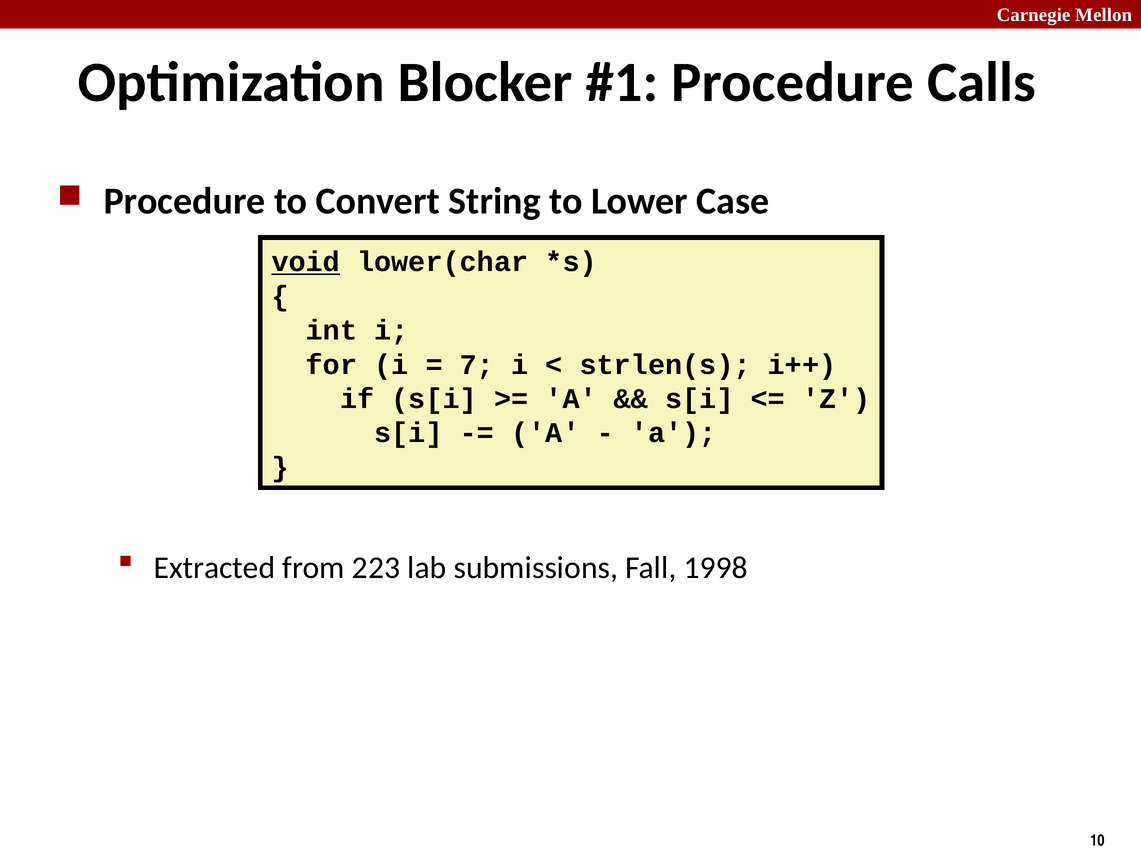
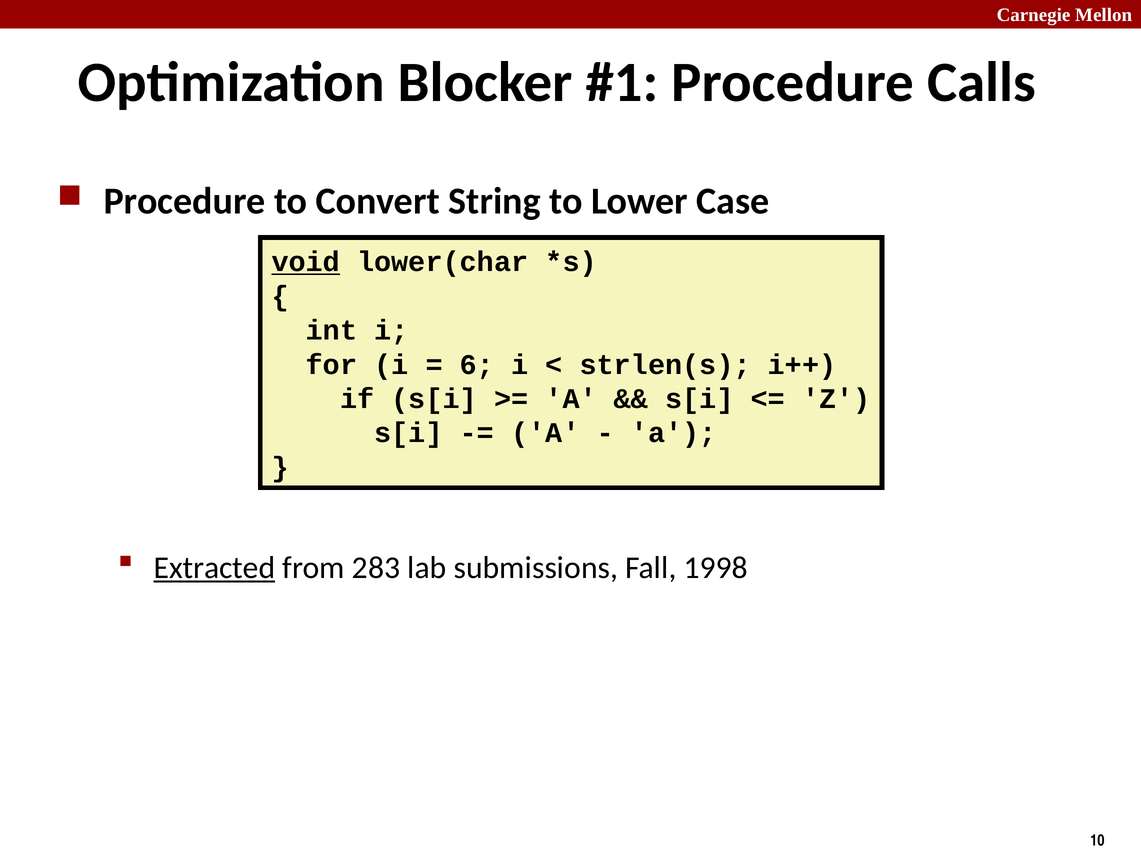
7: 7 -> 6
Extracted underline: none -> present
223: 223 -> 283
